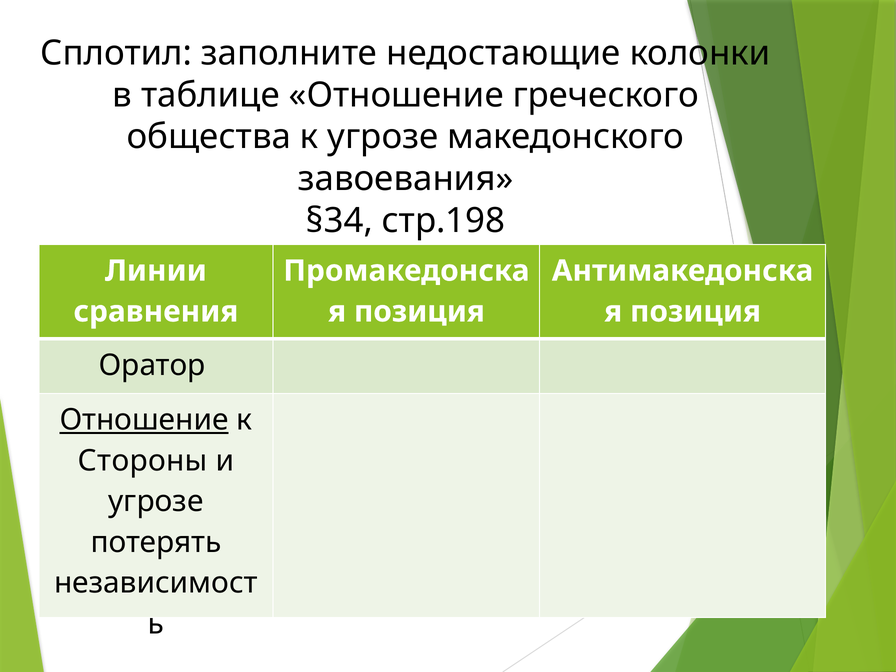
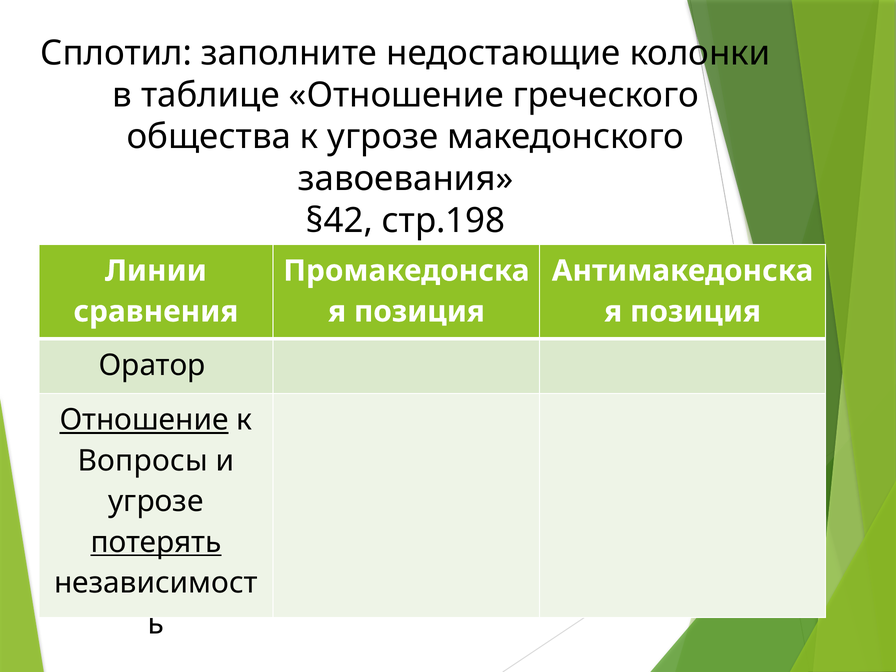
§34: §34 -> §42
Стороны: Стороны -> Вопросы
потерять underline: none -> present
